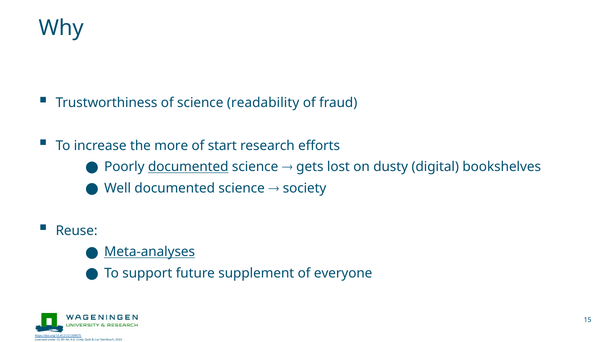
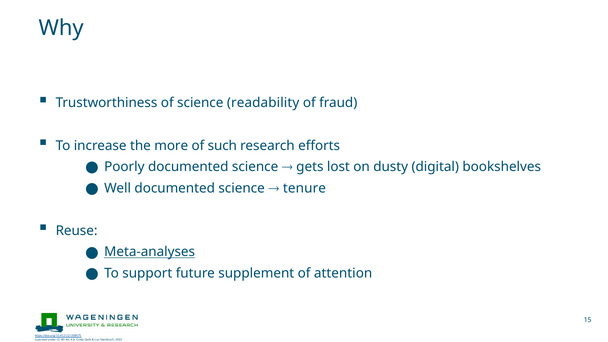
start: start -> such
documented at (188, 167) underline: present -> none
society: society -> tenure
everyone: everyone -> attention
